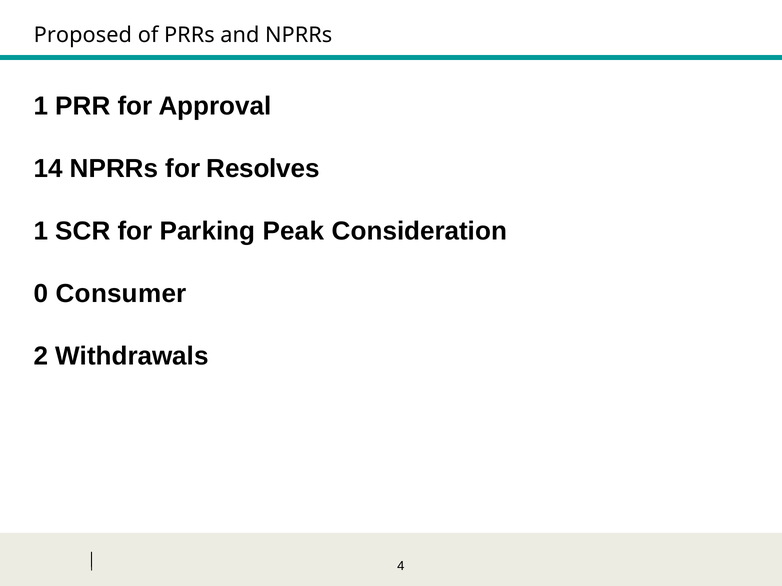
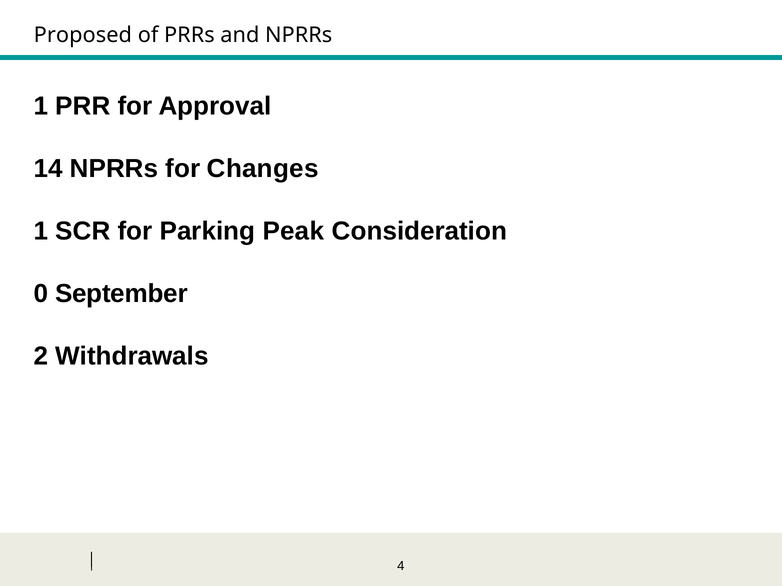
Resolves: Resolves -> Changes
Consumer: Consumer -> September
